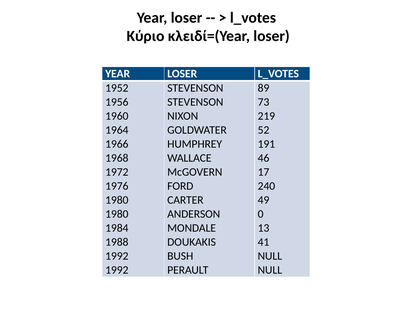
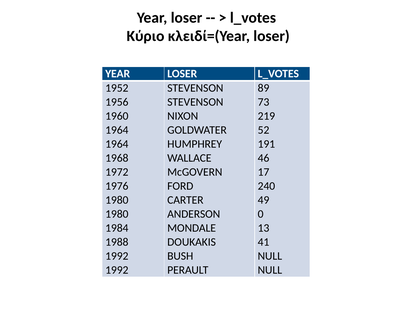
1966 at (117, 144): 1966 -> 1964
